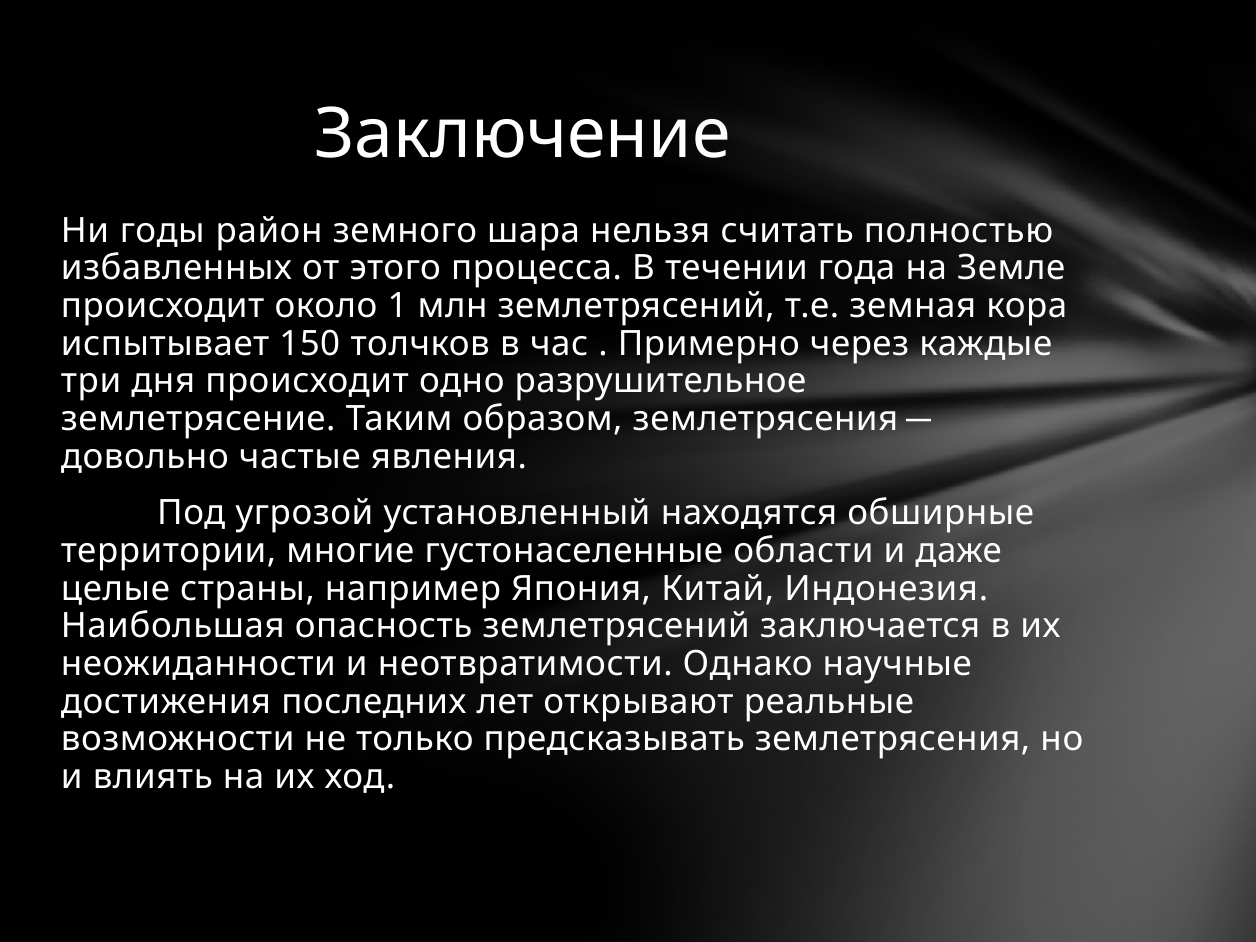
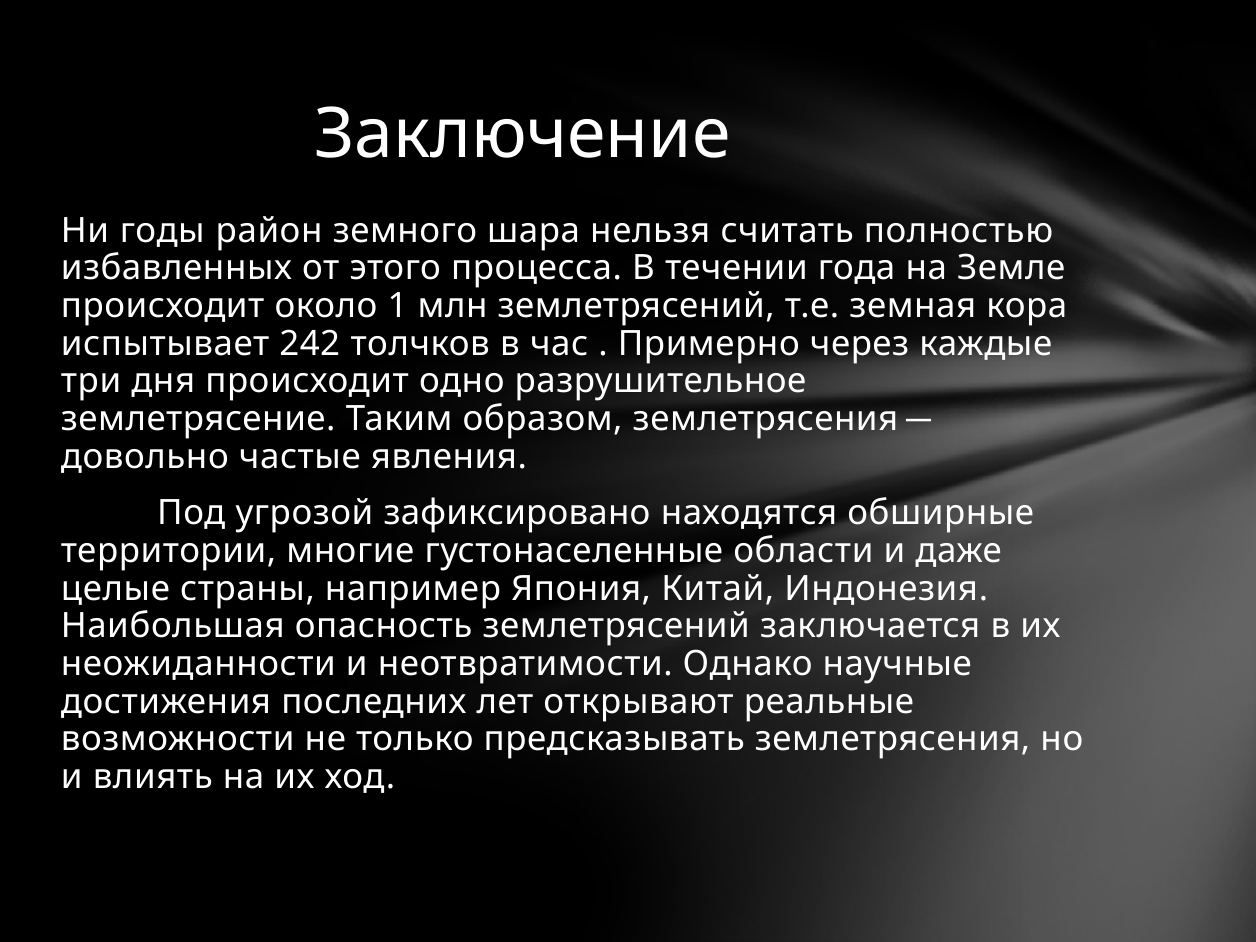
150: 150 -> 242
установленный: установленный -> зафиксировано
